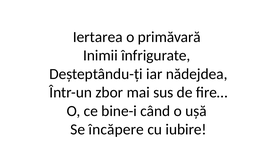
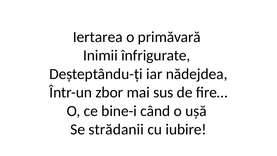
încăpere: încăpere -> strădanii
